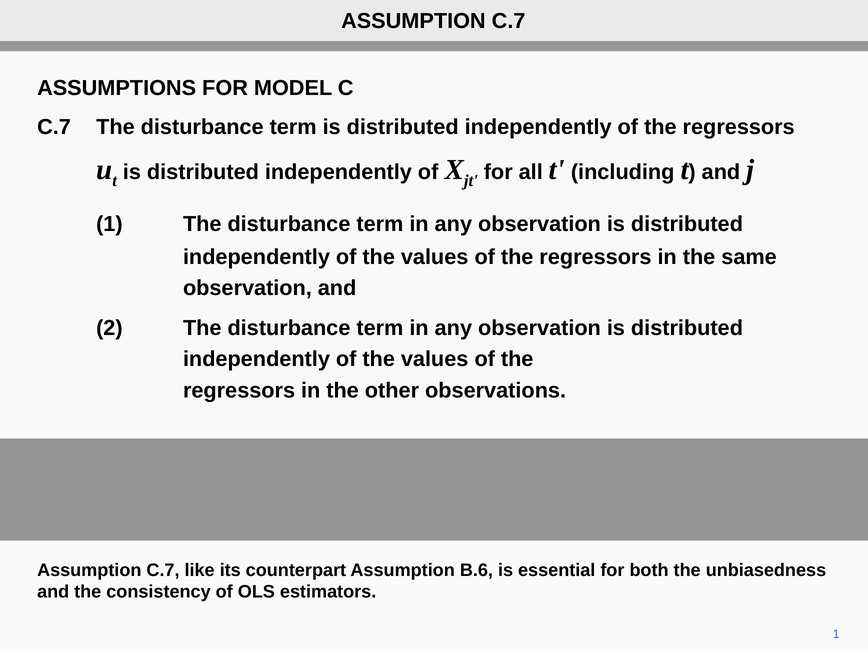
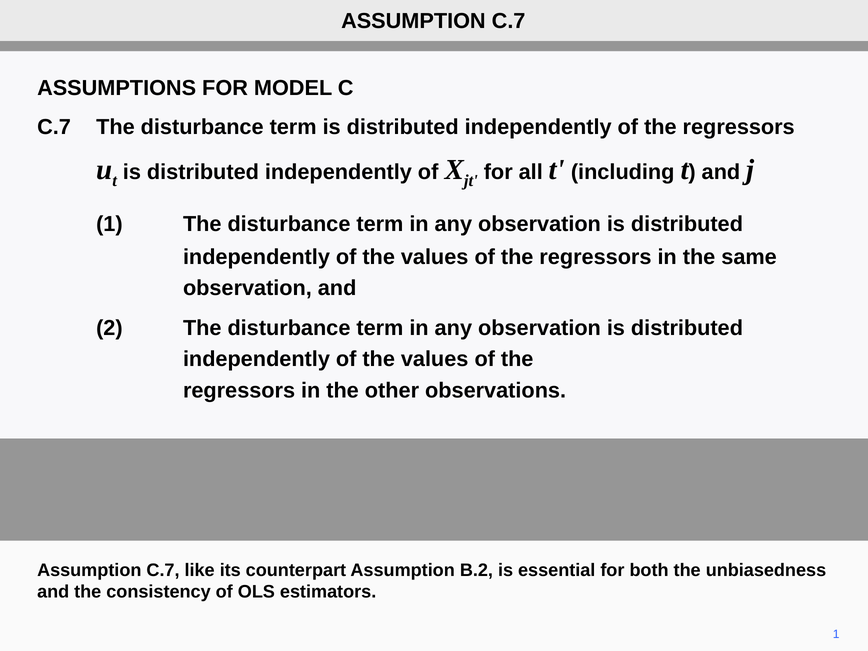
B.6: B.6 -> B.2
